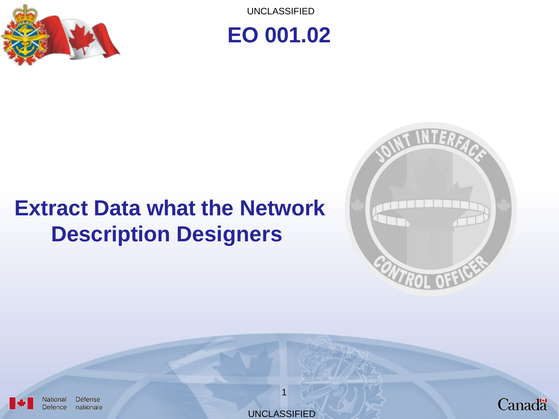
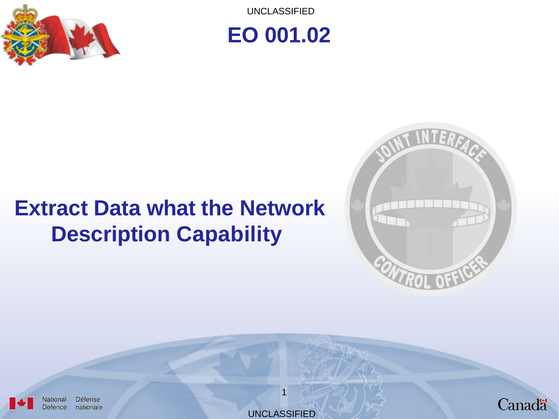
Designers: Designers -> Capability
